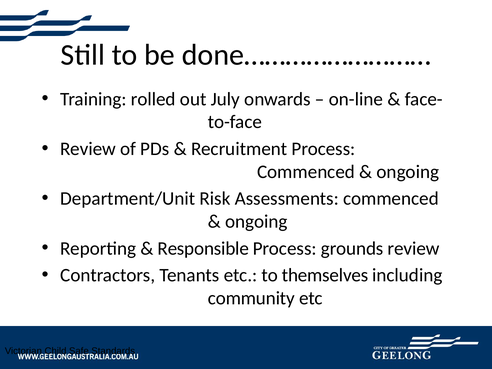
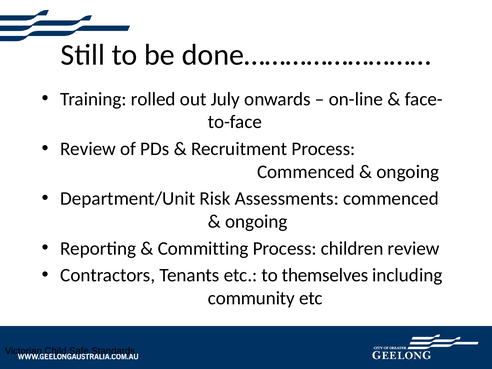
Responsible: Responsible -> Committing
grounds: grounds -> children
